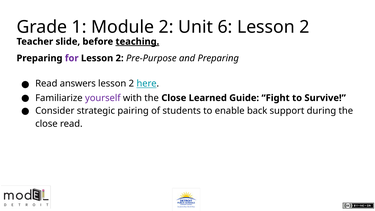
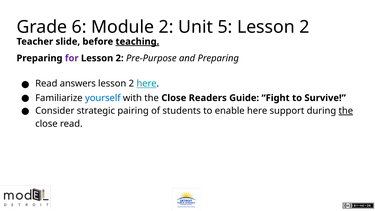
1: 1 -> 6
6: 6 -> 5
yourself colour: purple -> blue
Learned: Learned -> Readers
enable back: back -> here
the at (346, 111) underline: none -> present
